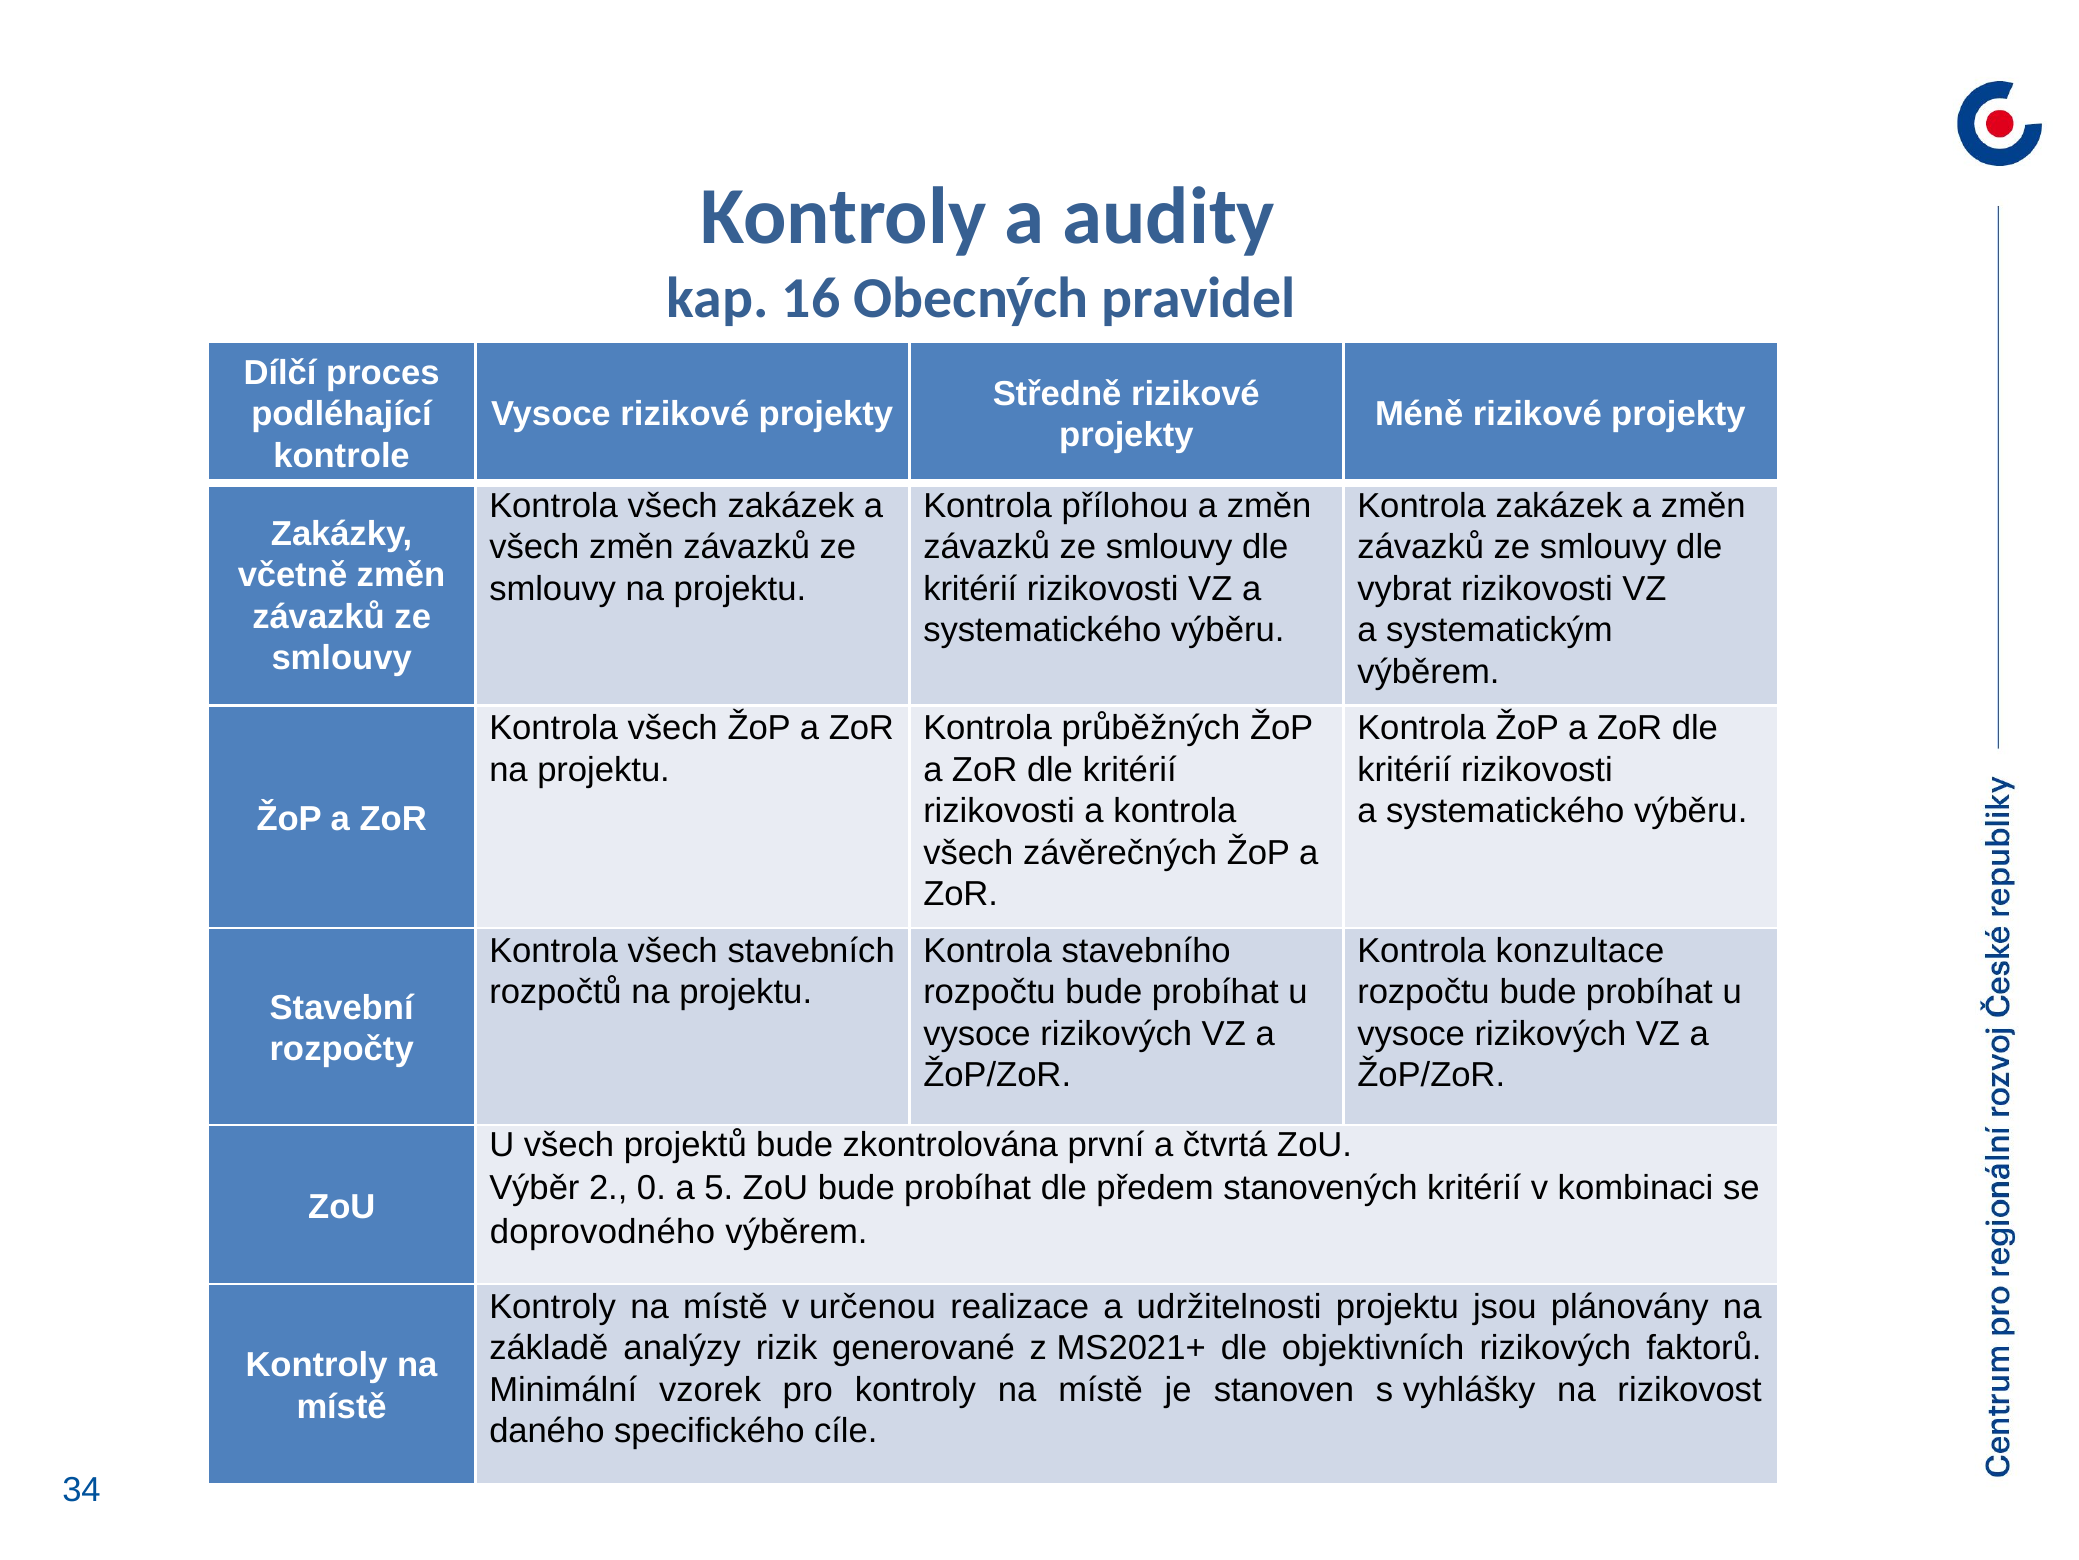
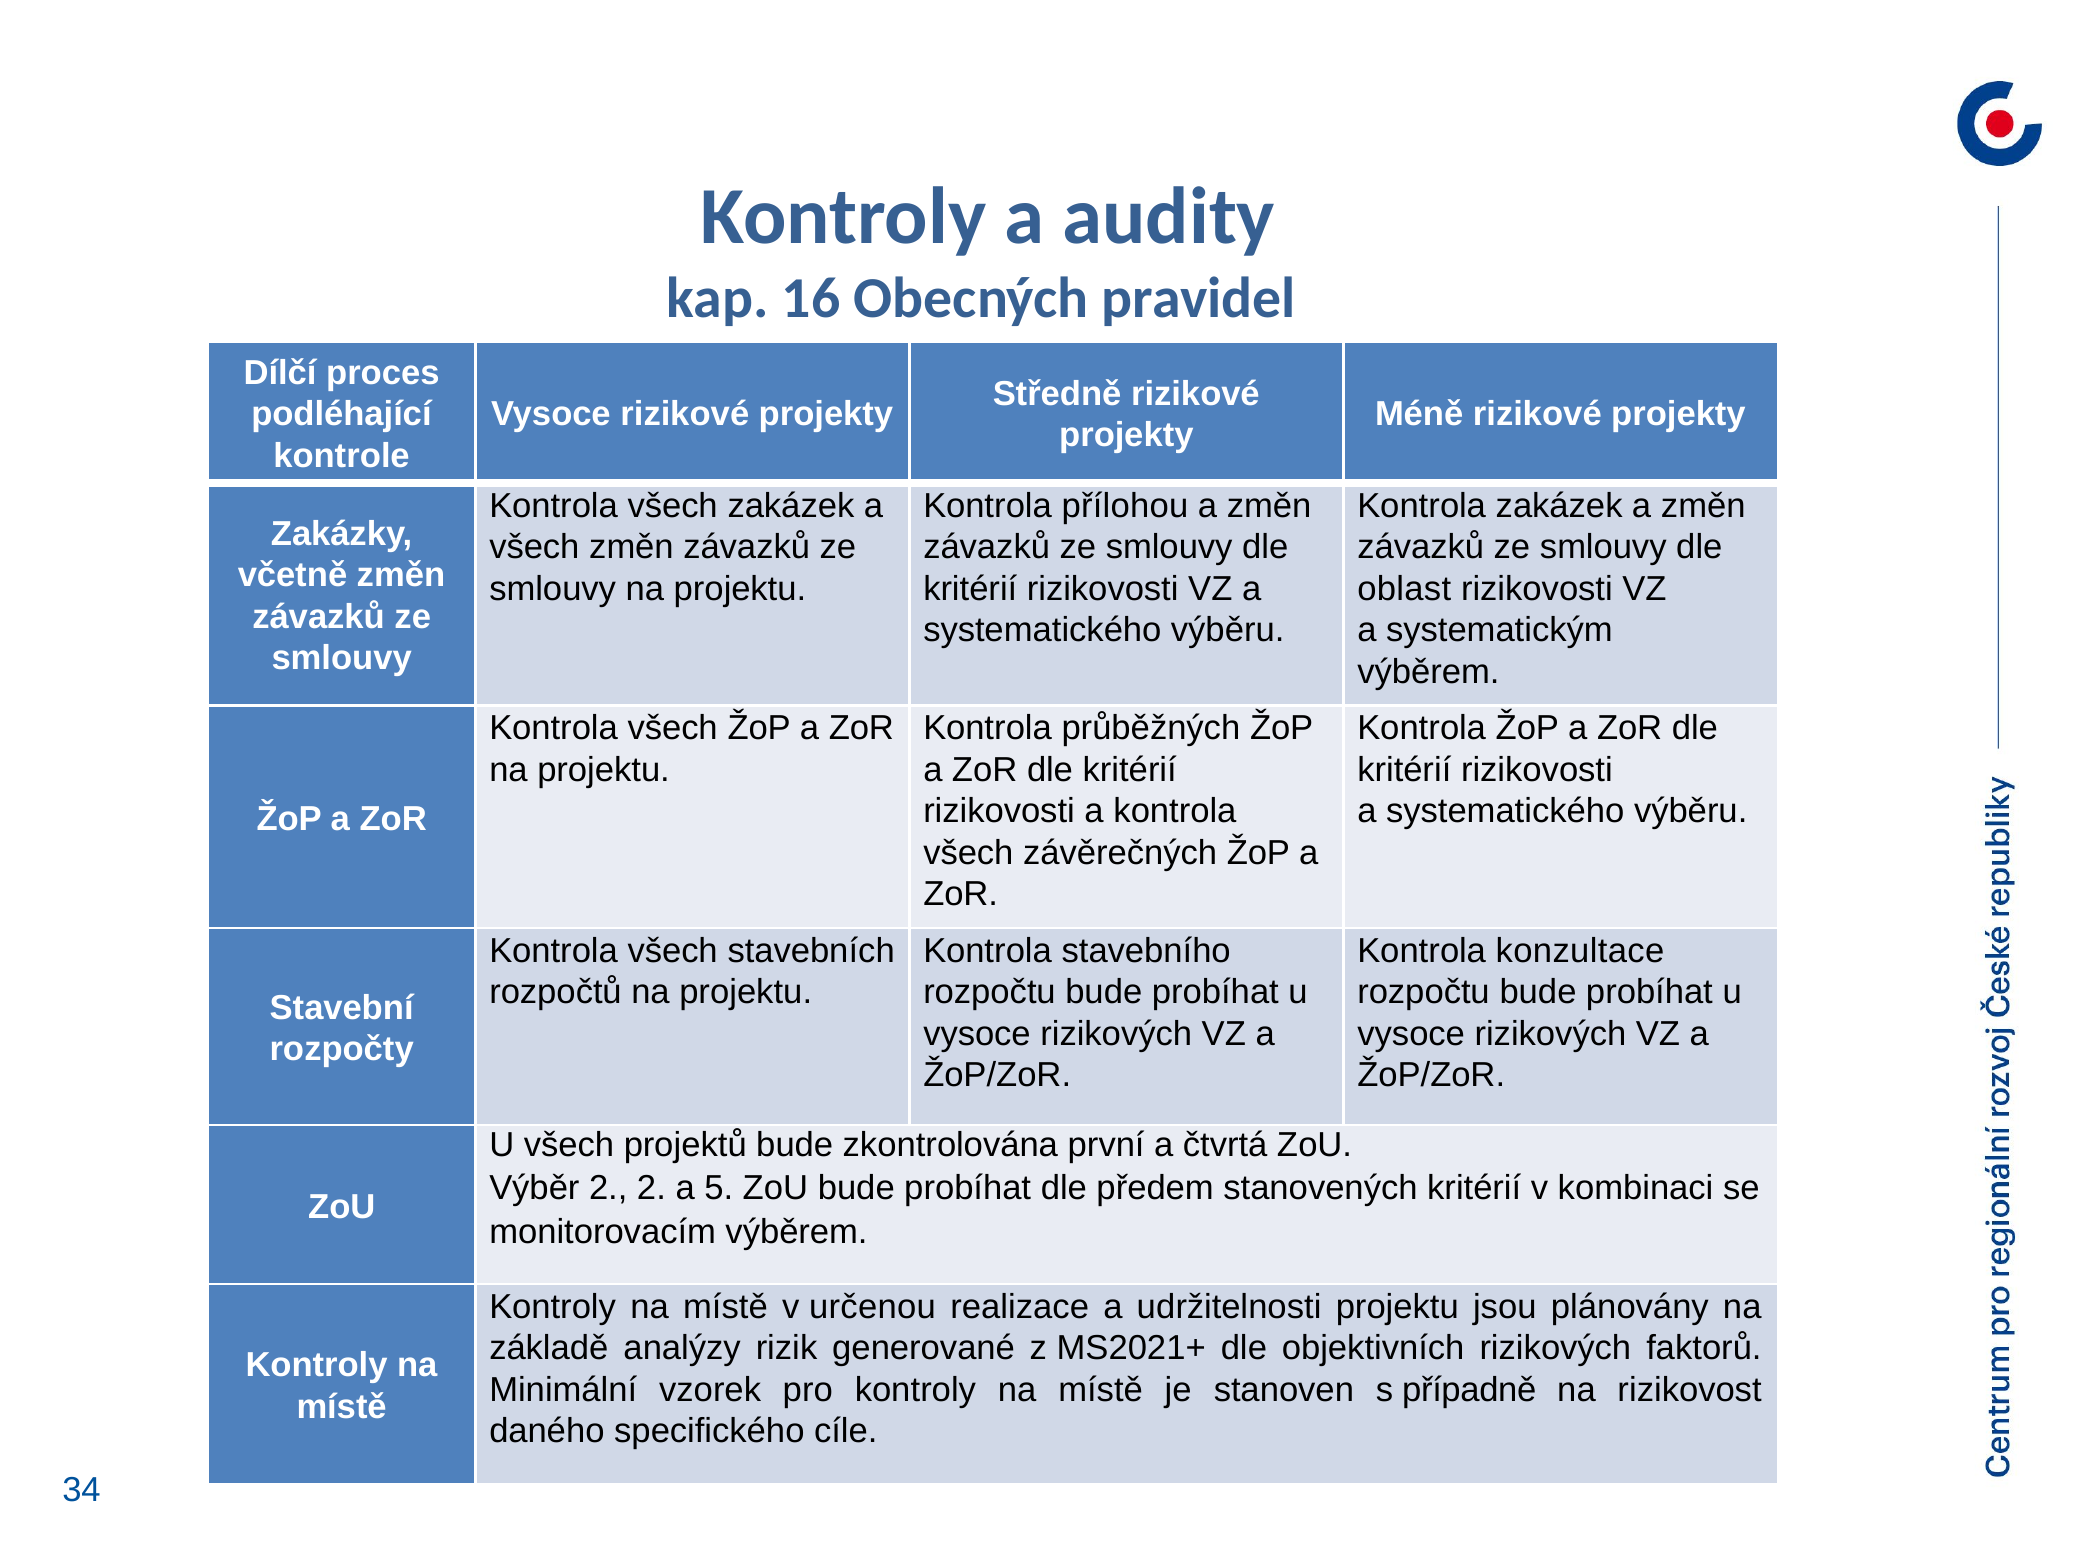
vybrat: vybrat -> oblast
2 0: 0 -> 2
doprovodného: doprovodného -> monitorovacím
vyhlášky: vyhlášky -> případně
